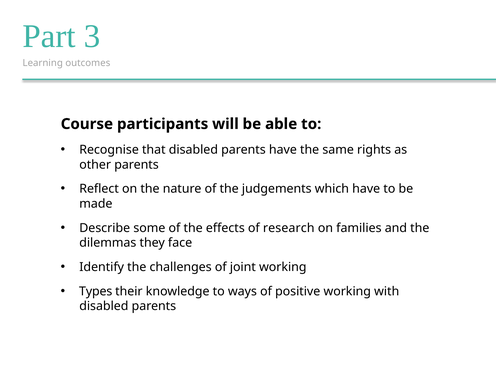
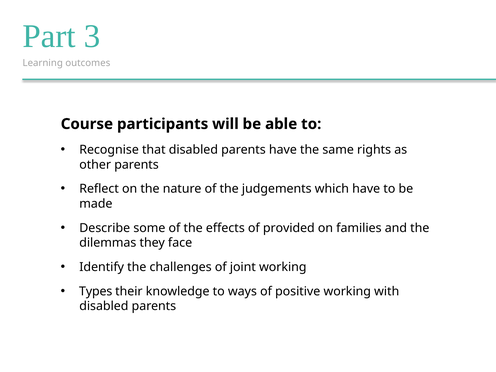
research: research -> provided
